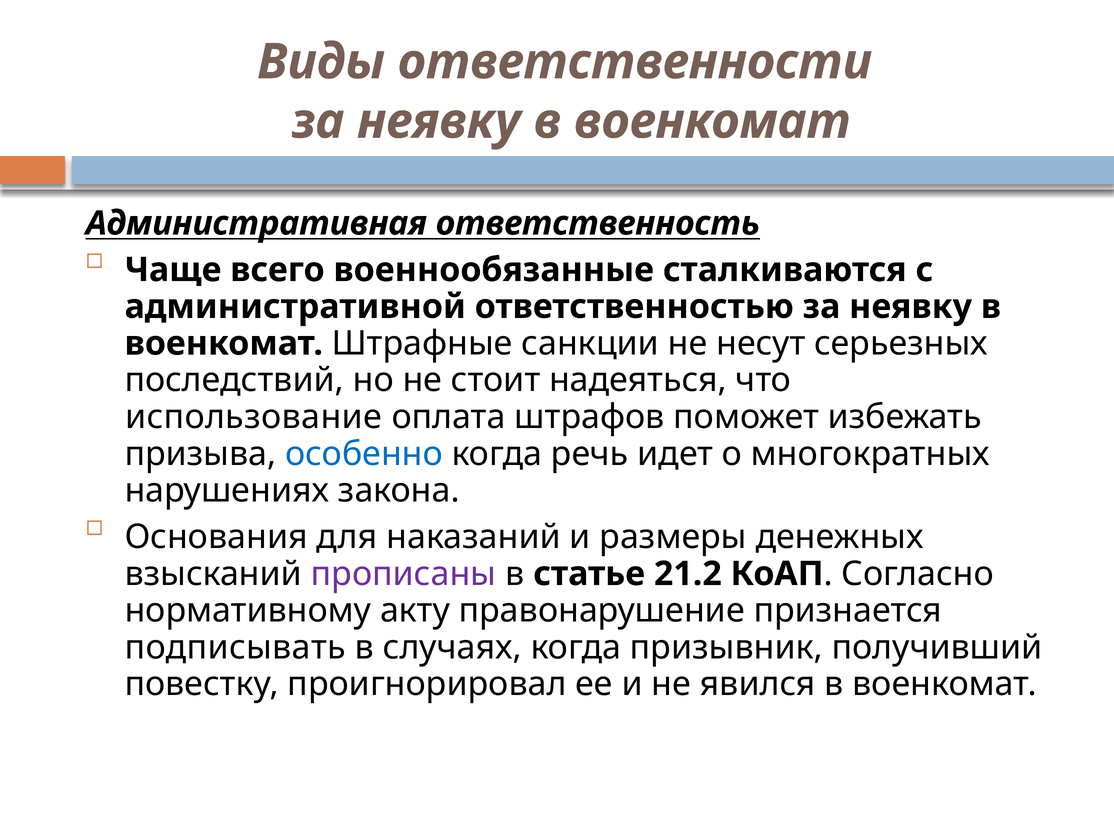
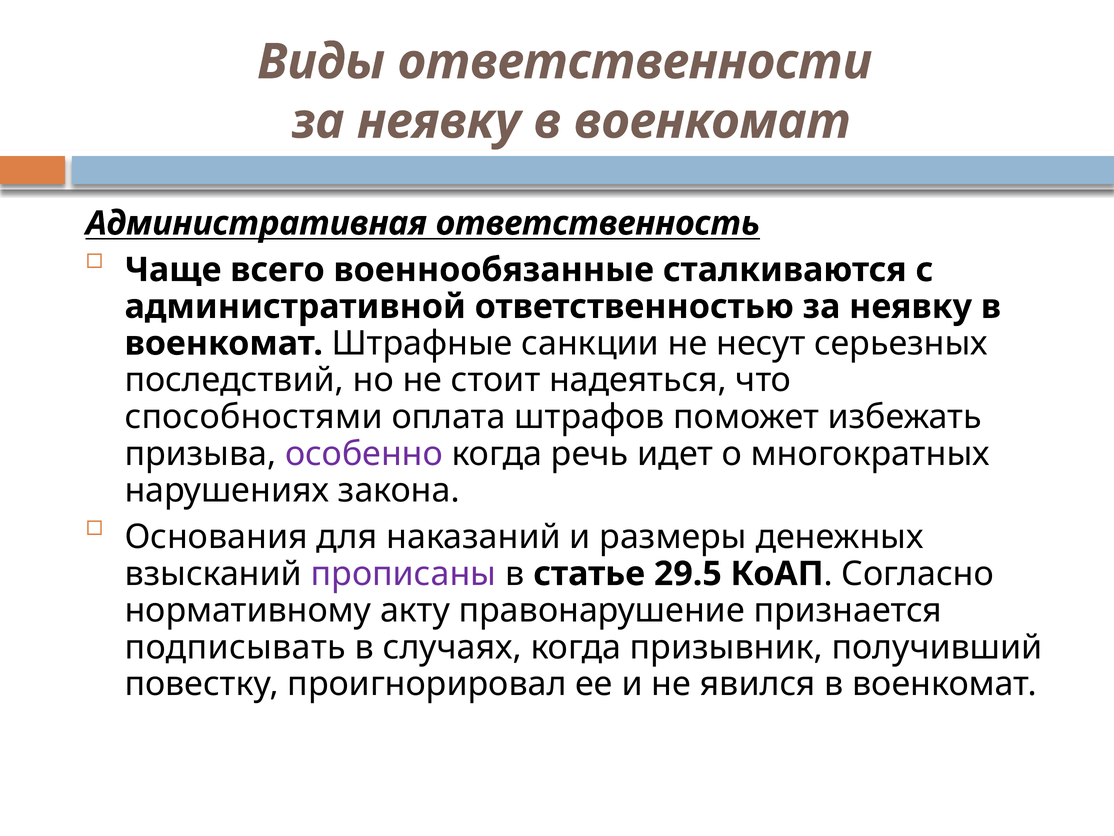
использование: использование -> способностями
особенно colour: blue -> purple
21.2: 21.2 -> 29.5
